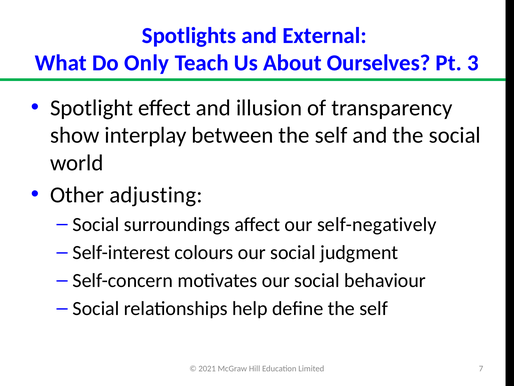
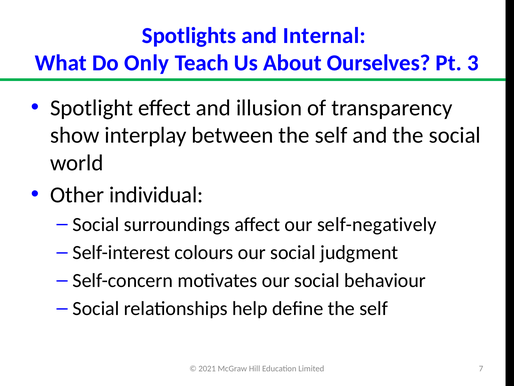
External: External -> Internal
adjusting: adjusting -> individual
